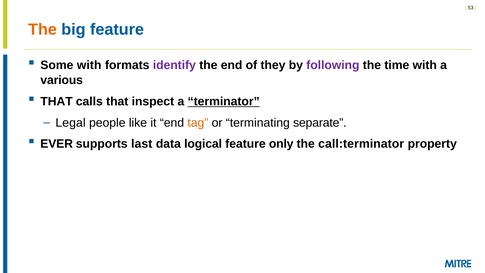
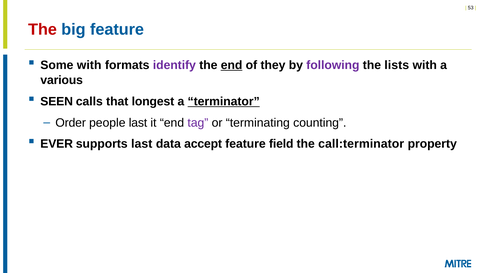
The at (43, 29) colour: orange -> red
end at (232, 65) underline: none -> present
time: time -> lists
THAT at (57, 101): THAT -> SEEN
inspect: inspect -> longest
Legal: Legal -> Order
people like: like -> last
tag colour: orange -> purple
separate: separate -> counting
logical: logical -> accept
only: only -> field
